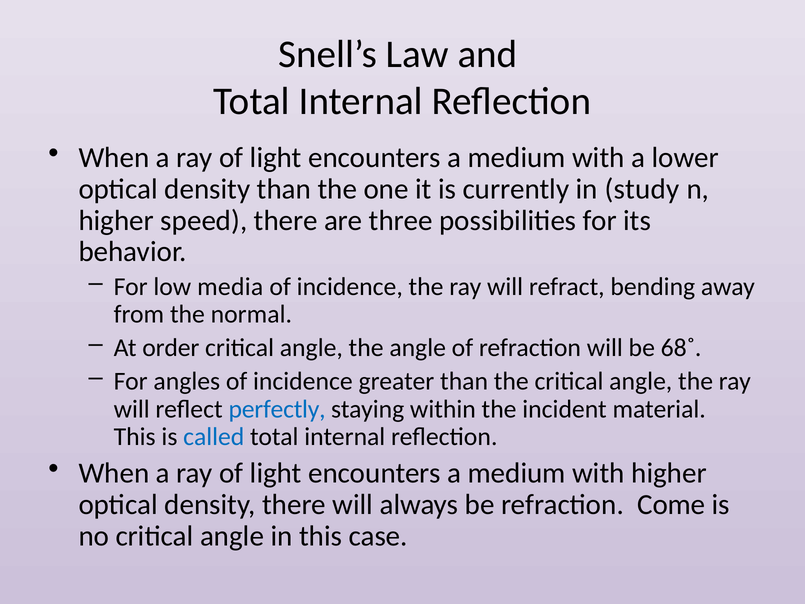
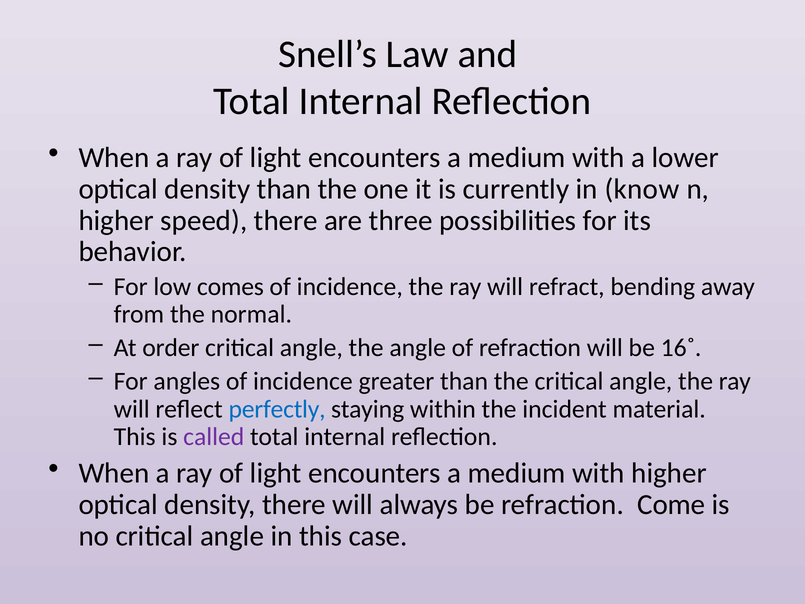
study: study -> know
media: media -> comes
68˚: 68˚ -> 16˚
called colour: blue -> purple
